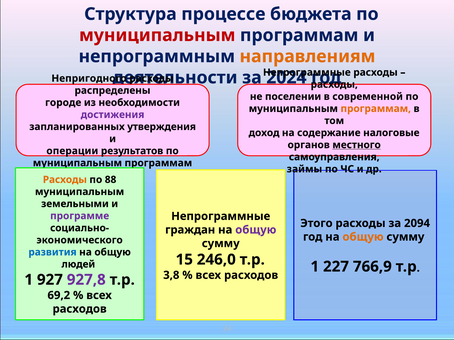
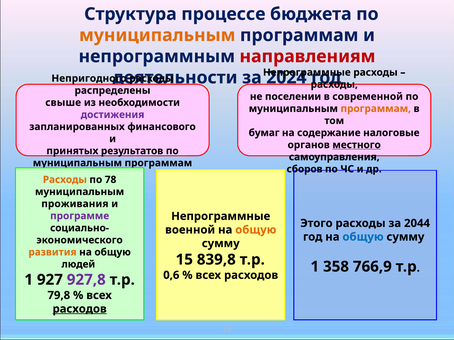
муниципальным at (157, 35) colour: red -> orange
направлениям colour: orange -> red
городе: городе -> свыше
утверждения: утверждения -> финансового
доход: доход -> бумаг
операции: операции -> принятых
займы: займы -> сборов
88: 88 -> 78
земельными: земельными -> проживания
2094: 2094 -> 2044
граждан: граждан -> военной
общую at (256, 230) colour: purple -> orange
общую at (363, 237) colour: orange -> blue
развития colour: blue -> orange
246,0: 246,0 -> 839,8
227: 227 -> 358
3,8: 3,8 -> 0,6
69,2: 69,2 -> 79,8
расходов at (80, 309) underline: none -> present
